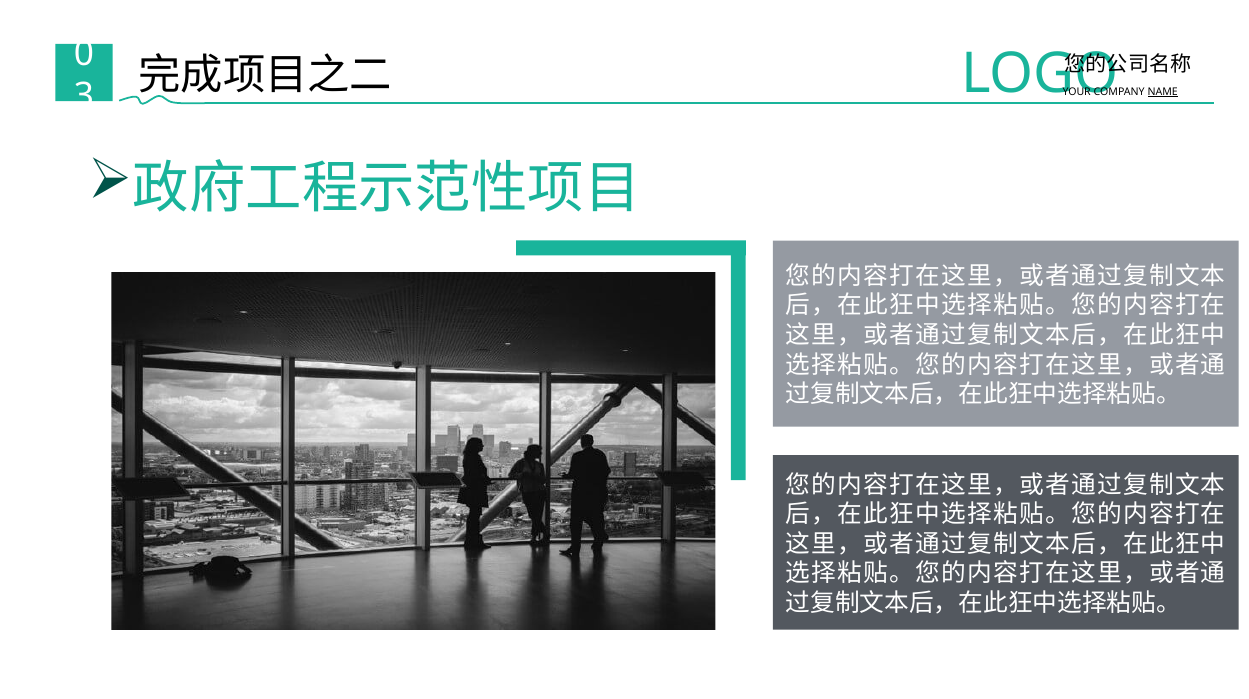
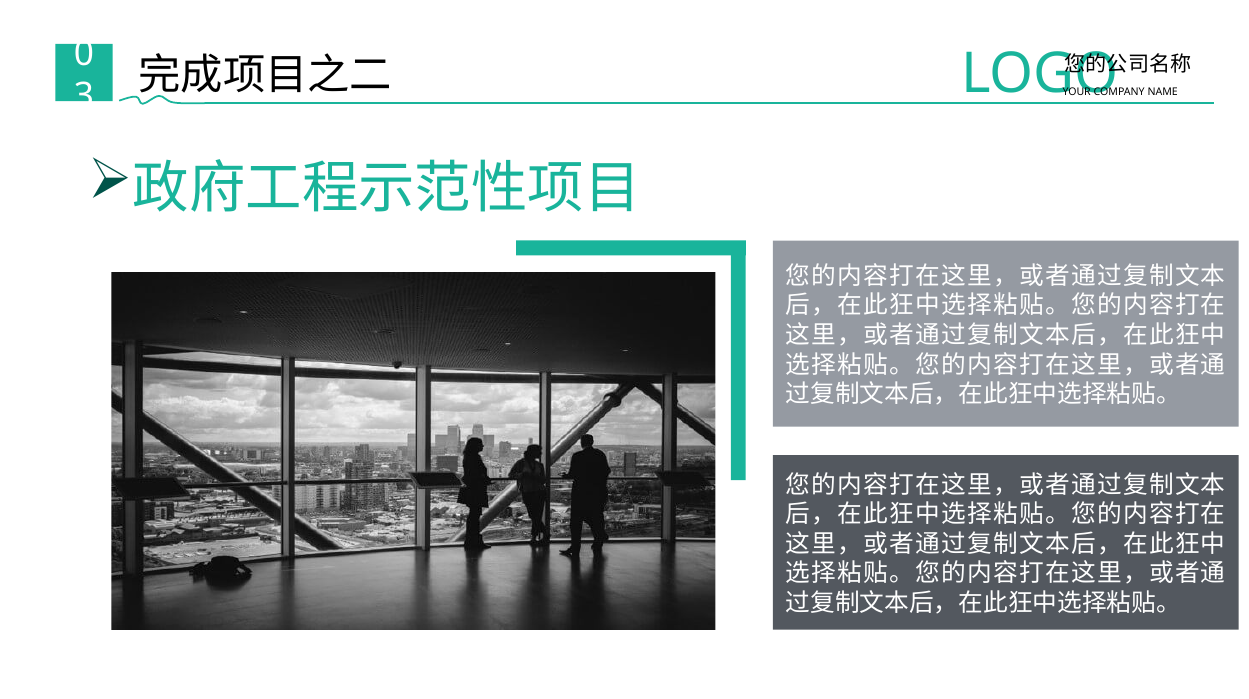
NAME underline: present -> none
